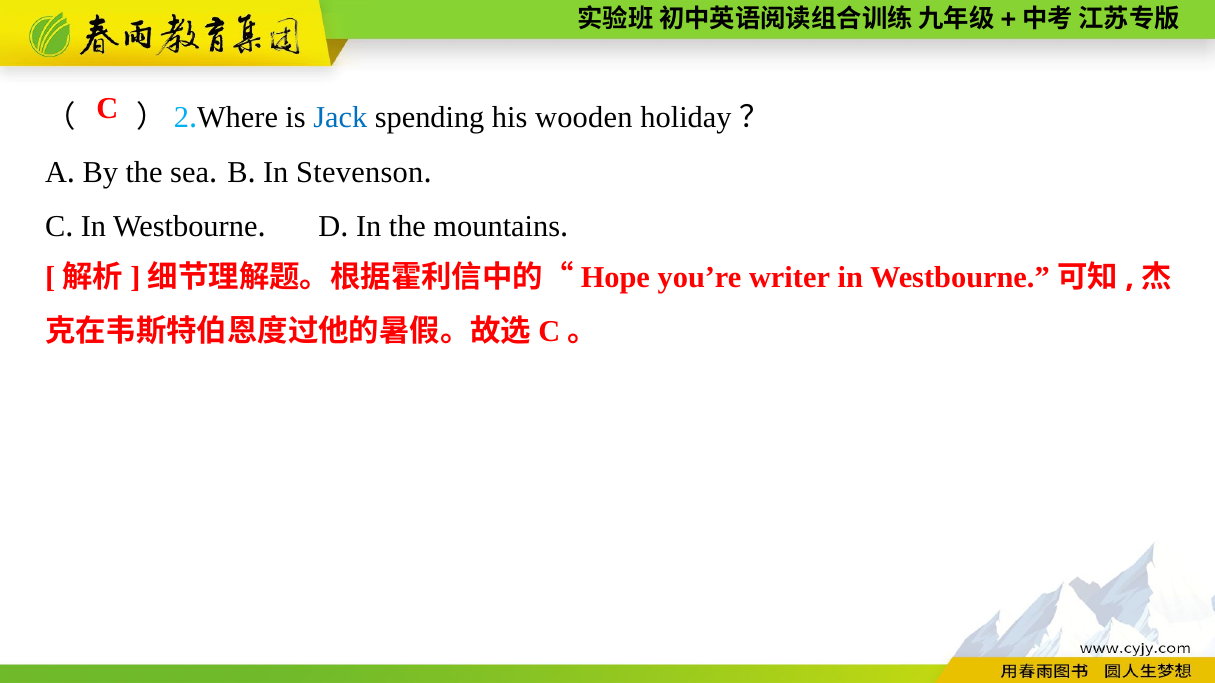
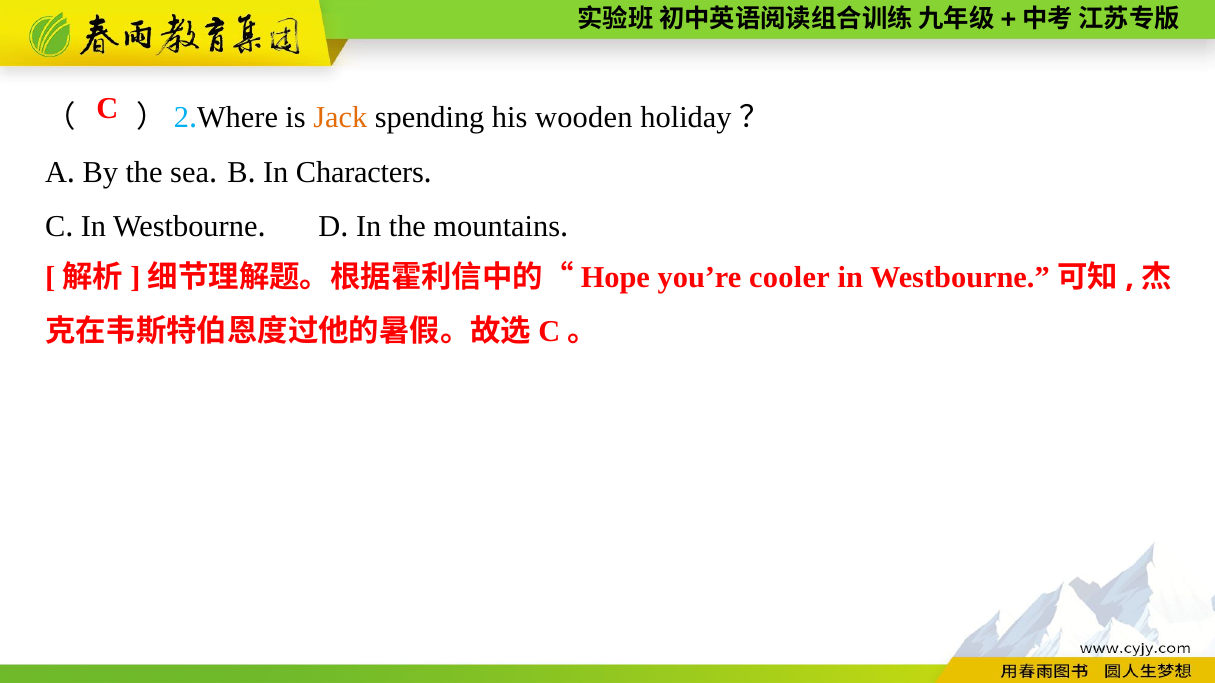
Jack colour: blue -> orange
Stevenson: Stevenson -> Characters
writer: writer -> cooler
